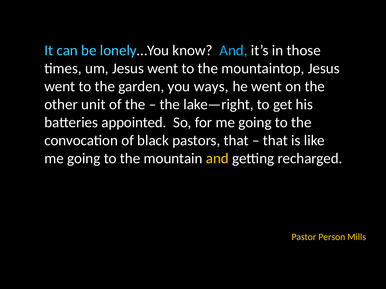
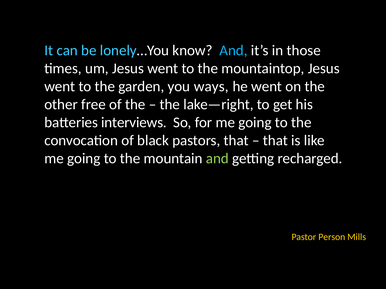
unit: unit -> free
appointed: appointed -> interviews
and at (217, 159) colour: yellow -> light green
